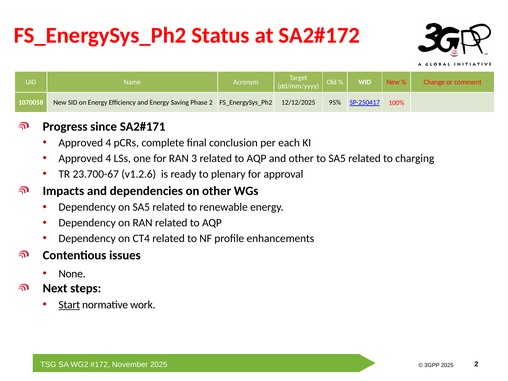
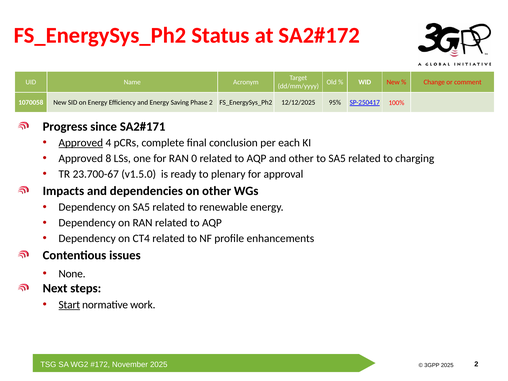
Approved at (81, 143) underline: none -> present
4 at (108, 159): 4 -> 8
3: 3 -> 0
v1.2.6: v1.2.6 -> v1.5.0
